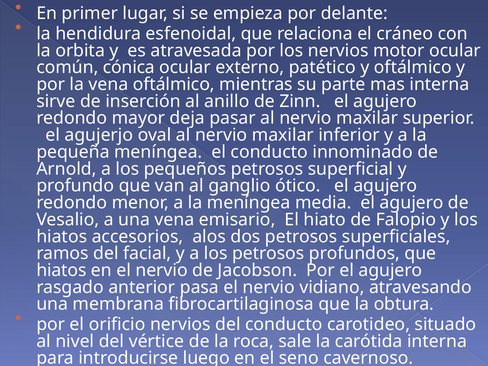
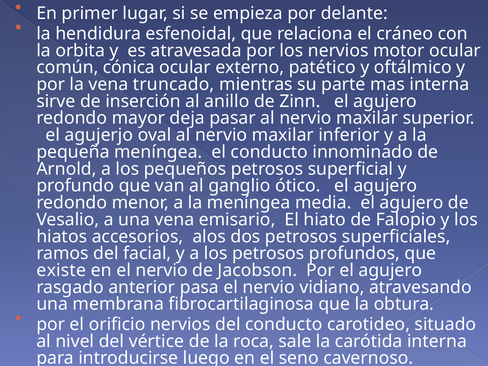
vena oftálmico: oftálmico -> truncado
hiatos at (61, 270): hiatos -> existe
